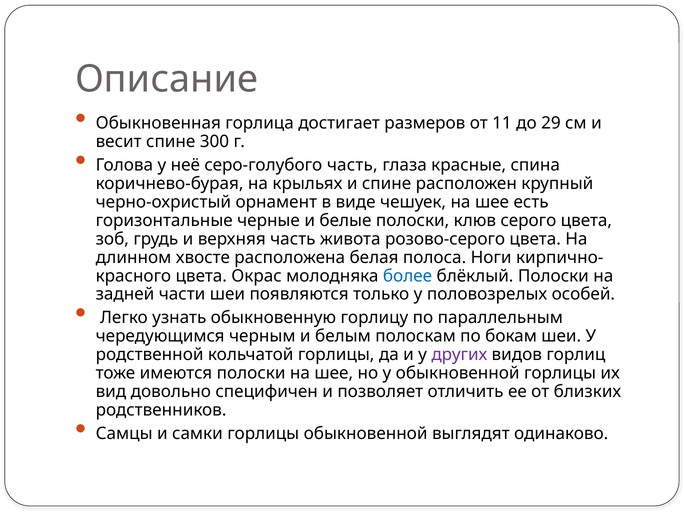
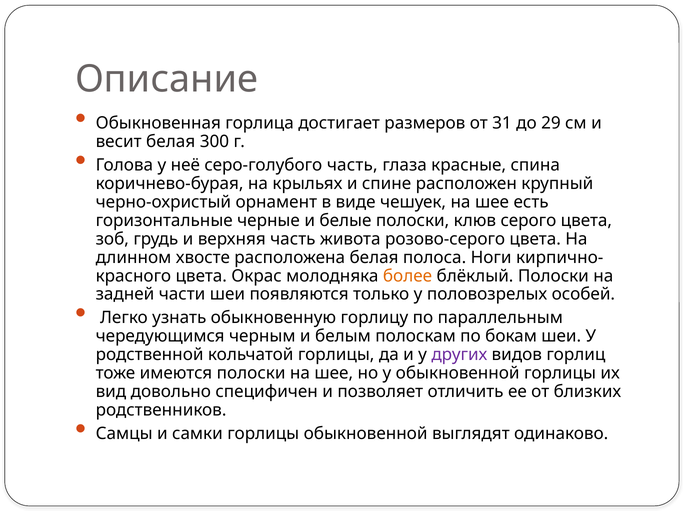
11: 11 -> 31
весит спине: спине -> белая
более colour: blue -> orange
